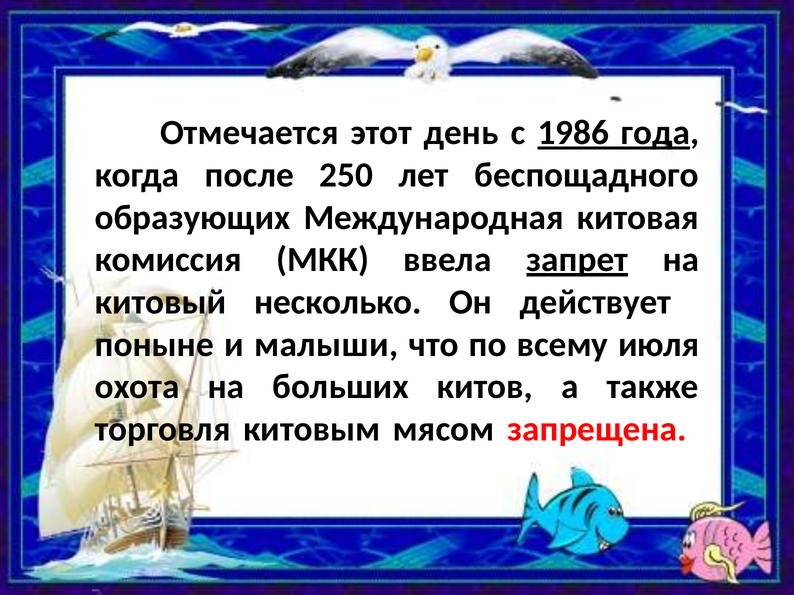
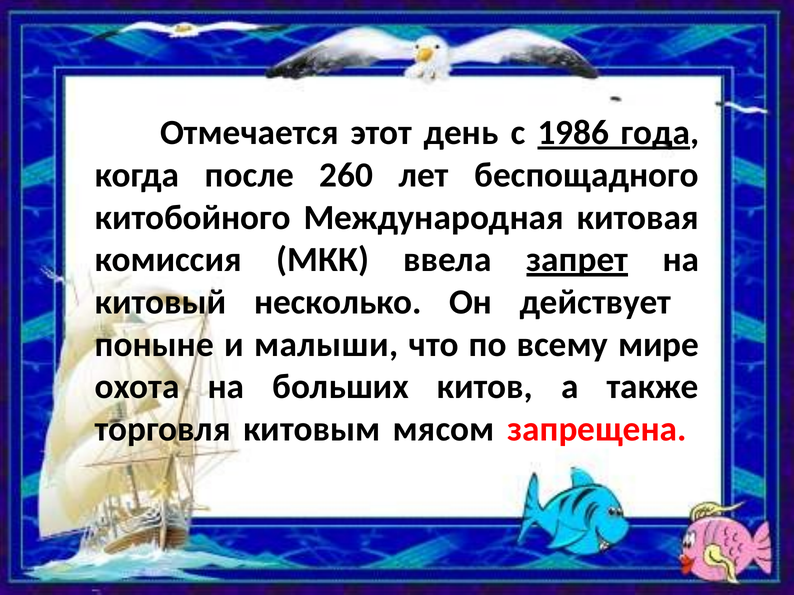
250: 250 -> 260
образующих: образующих -> китобойного
июля: июля -> мире
